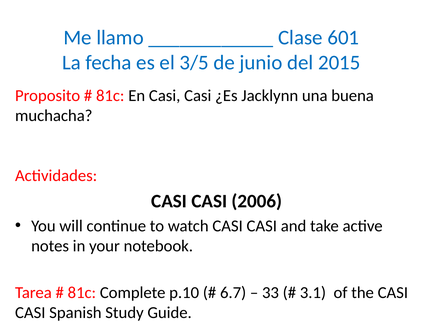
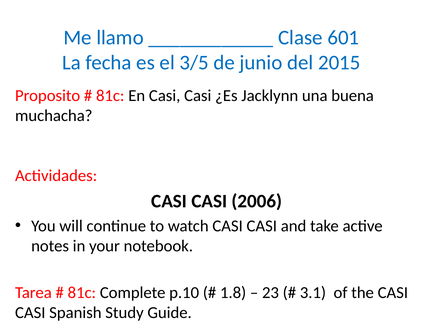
6.7: 6.7 -> 1.8
33: 33 -> 23
